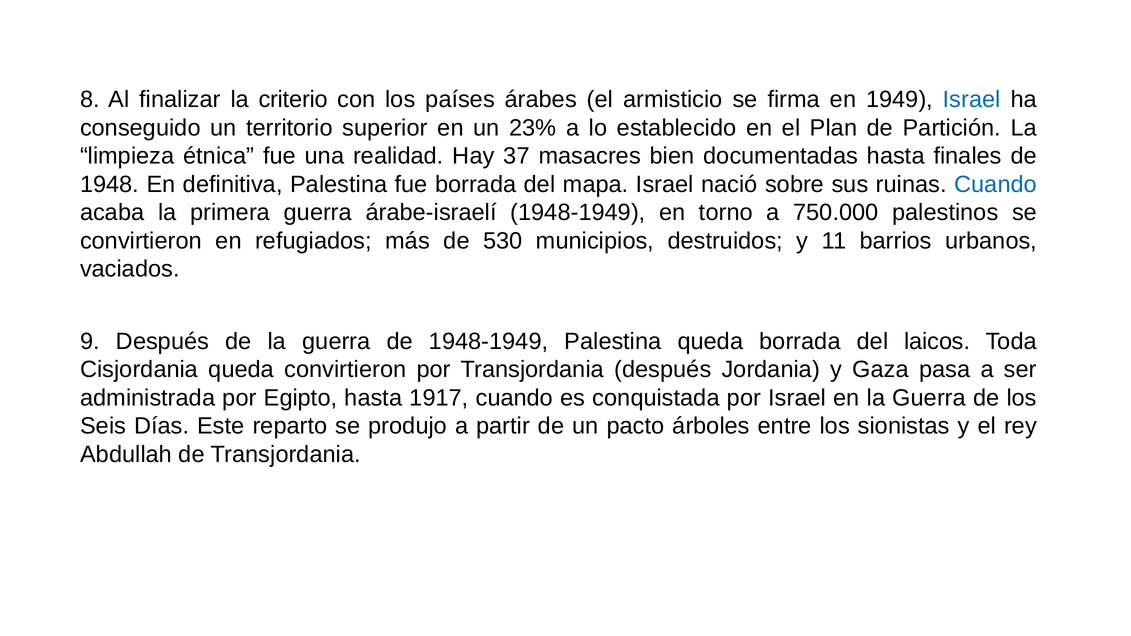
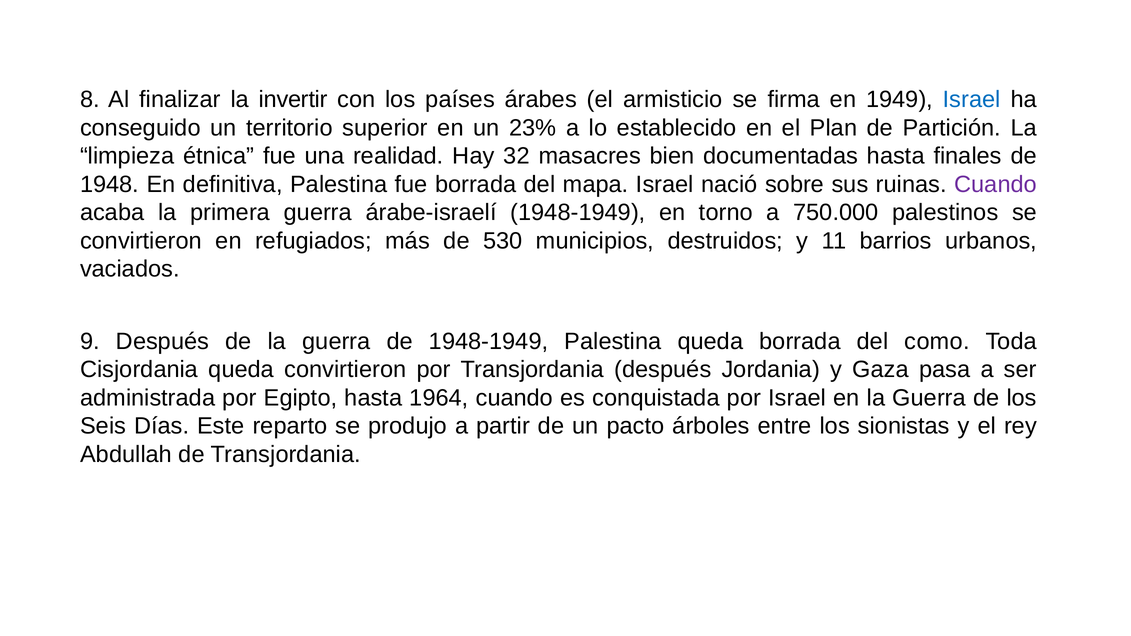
criterio: criterio -> invertir
37: 37 -> 32
Cuando at (996, 184) colour: blue -> purple
laicos: laicos -> como
1917: 1917 -> 1964
